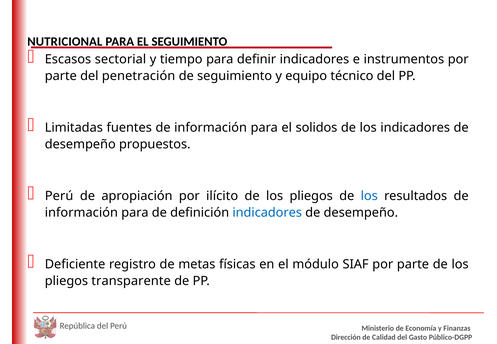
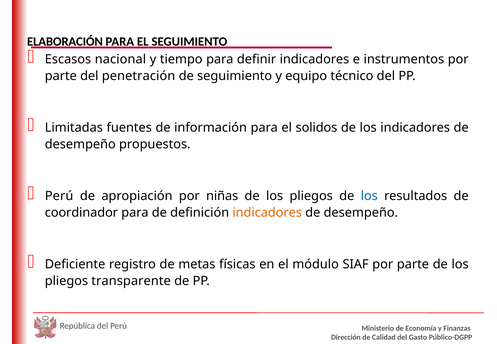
NUTRICIONAL: NUTRICIONAL -> ELABORACIÓN
sectorial: sectorial -> nacional
ilícito: ilícito -> niñas
información at (81, 213): información -> coordinador
indicadores at (267, 213) colour: blue -> orange
